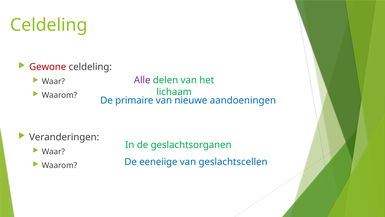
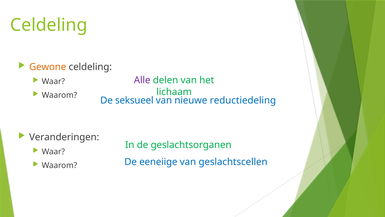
Gewone colour: red -> orange
primaire: primaire -> seksueel
aandoeningen: aandoeningen -> reductiedeling
